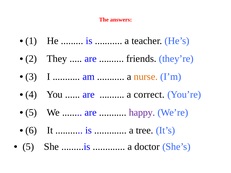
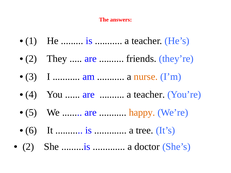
correct at (149, 95): correct -> teacher
happy colour: purple -> orange
5: 5 -> 2
